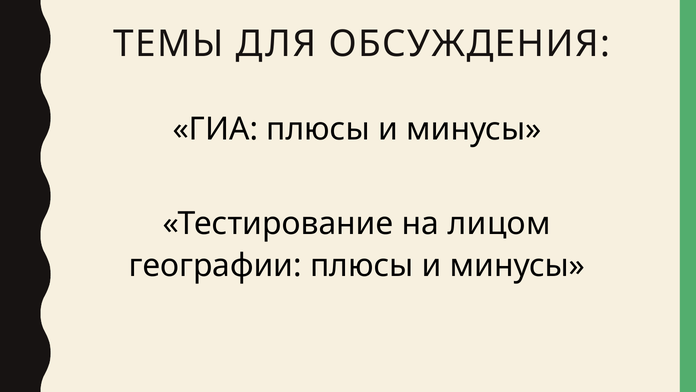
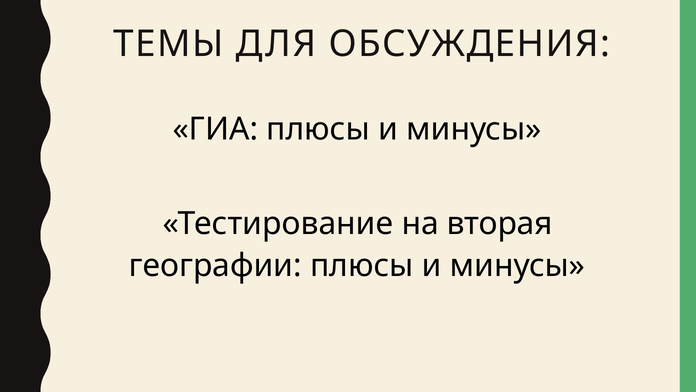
лицом: лицом -> вторая
